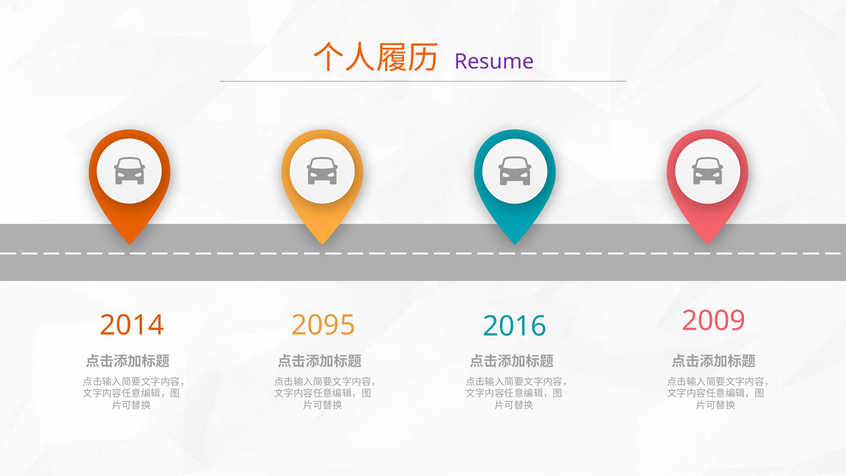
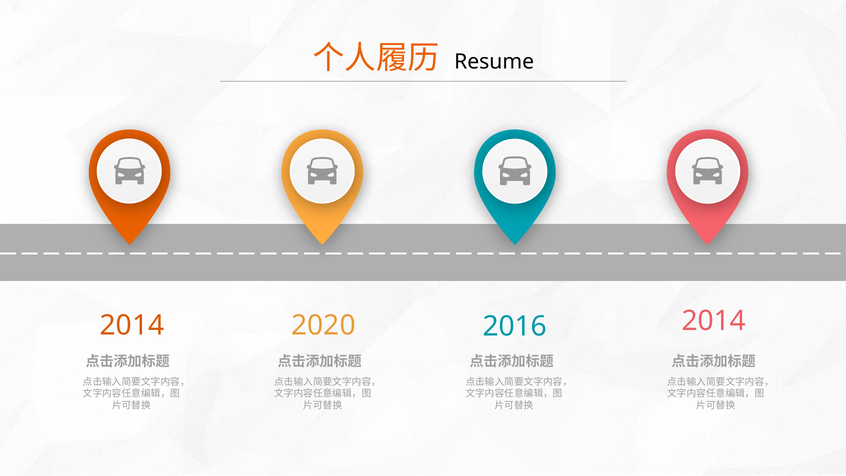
Resume colour: purple -> black
2095: 2095 -> 2020
2016 2009: 2009 -> 2014
